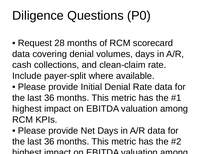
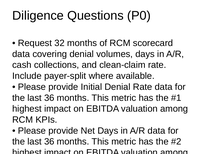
28: 28 -> 32
